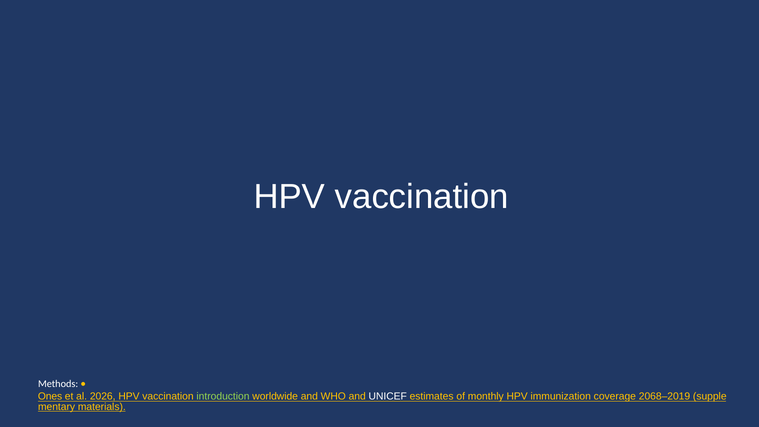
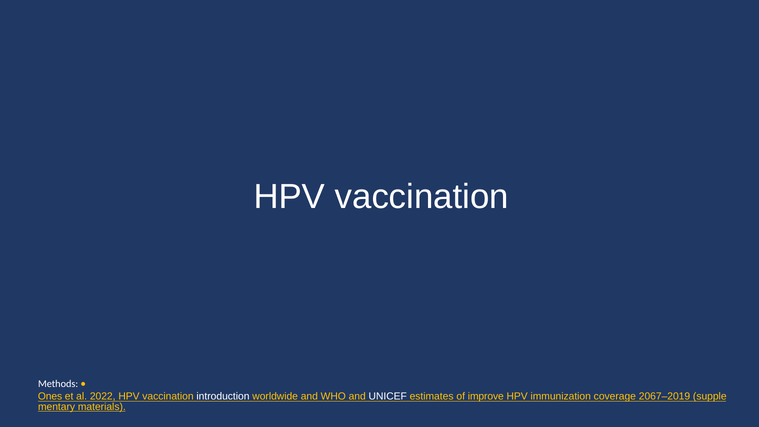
2026: 2026 -> 2022
introduction colour: light green -> white
monthly: monthly -> improve
2068–2019: 2068–2019 -> 2067–2019
